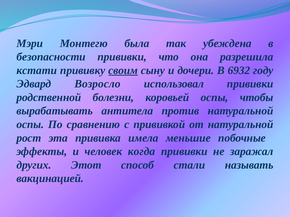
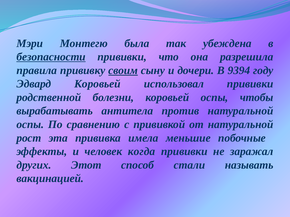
безопасности underline: none -> present
кстати: кстати -> правила
6932: 6932 -> 9394
Эдвард Возросло: Возросло -> Коровьей
